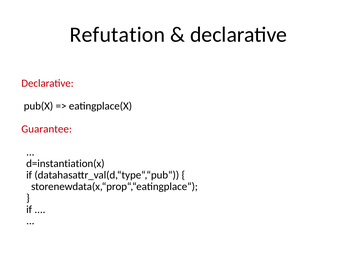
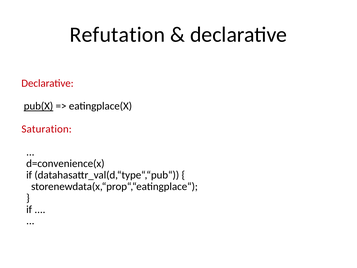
pub(X underline: none -> present
Guarantee: Guarantee -> Saturation
d=instantiation(x: d=instantiation(x -> d=convenience(x
